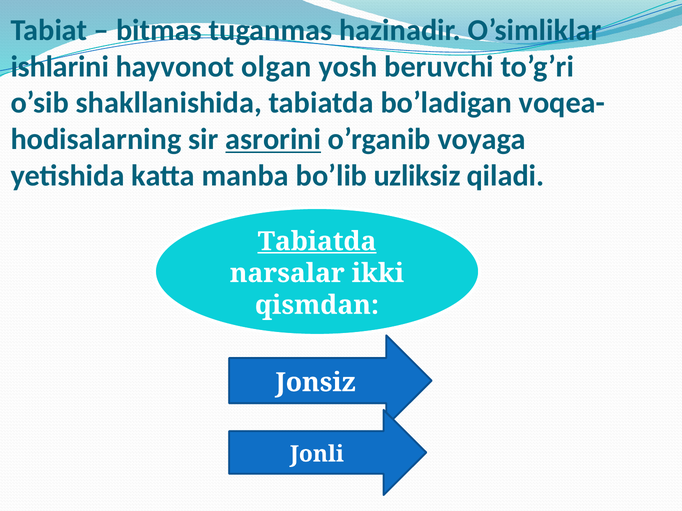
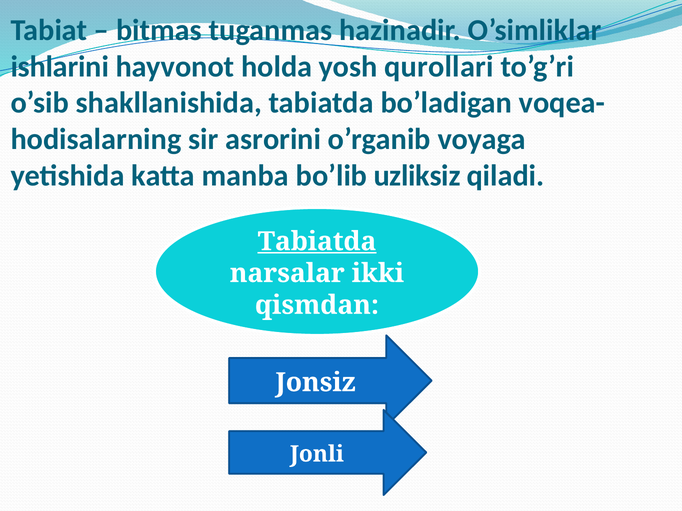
olgan: olgan -> holda
beruvchi: beruvchi -> qurollari
asrorini underline: present -> none
